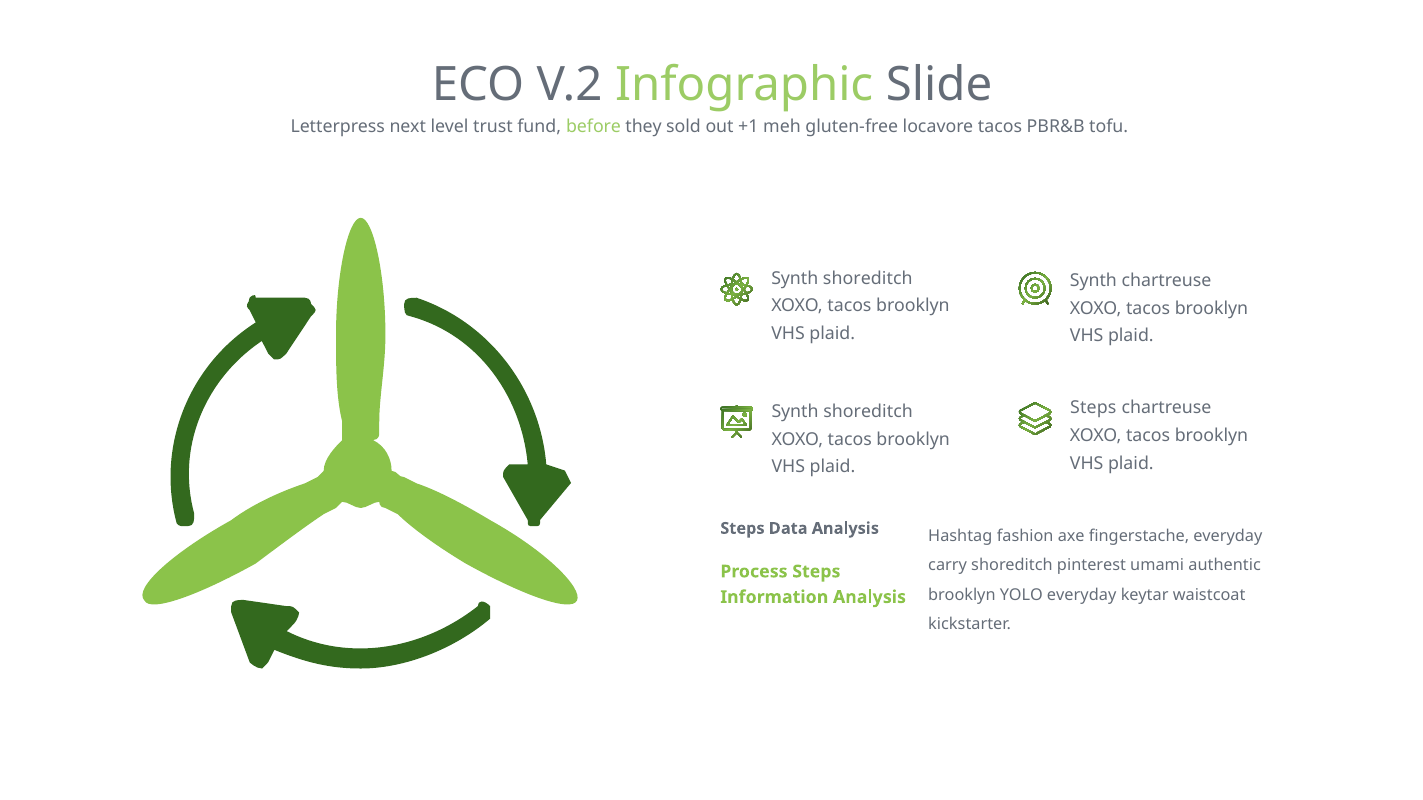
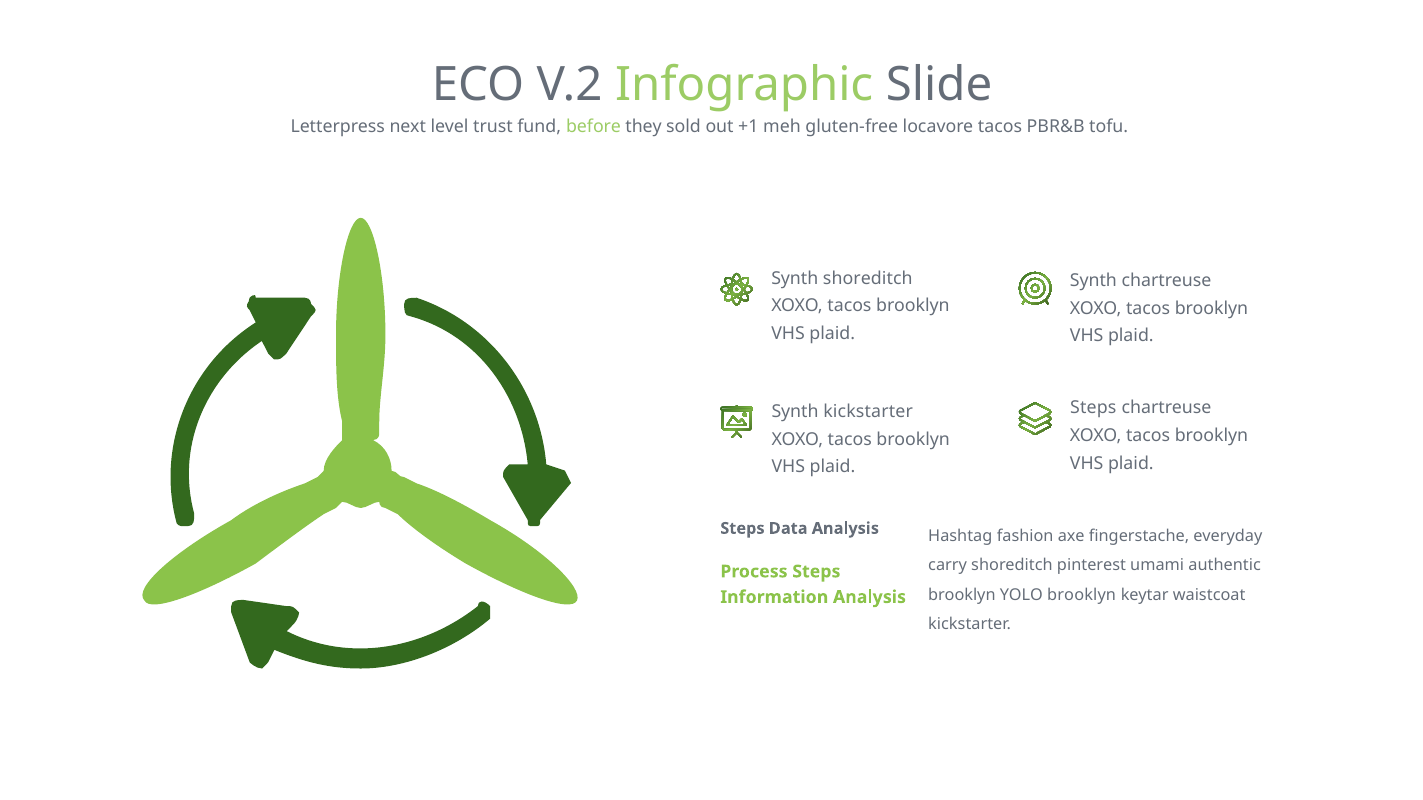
shoreditch at (868, 412): shoreditch -> kickstarter
YOLO everyday: everyday -> brooklyn
